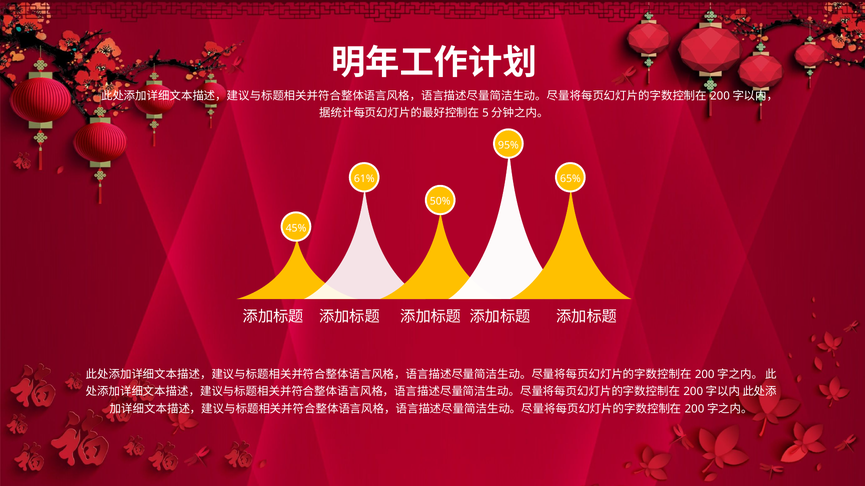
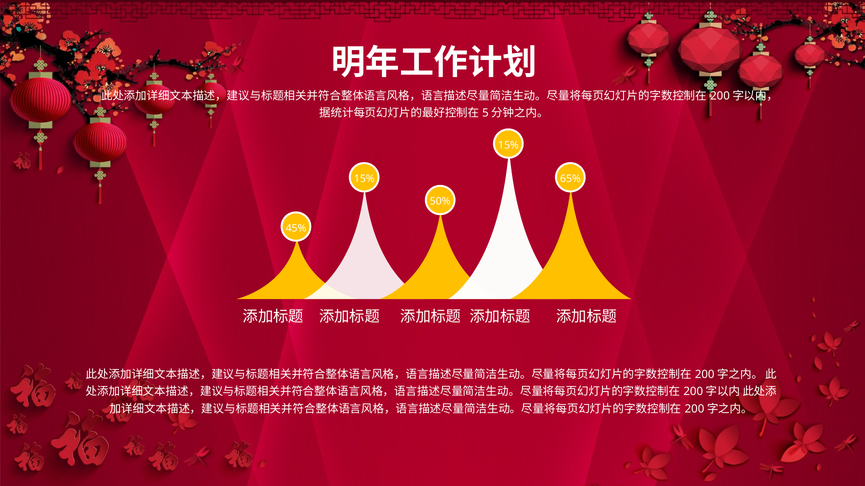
95% at (508, 145): 95% -> 15%
61% at (364, 179): 61% -> 15%
